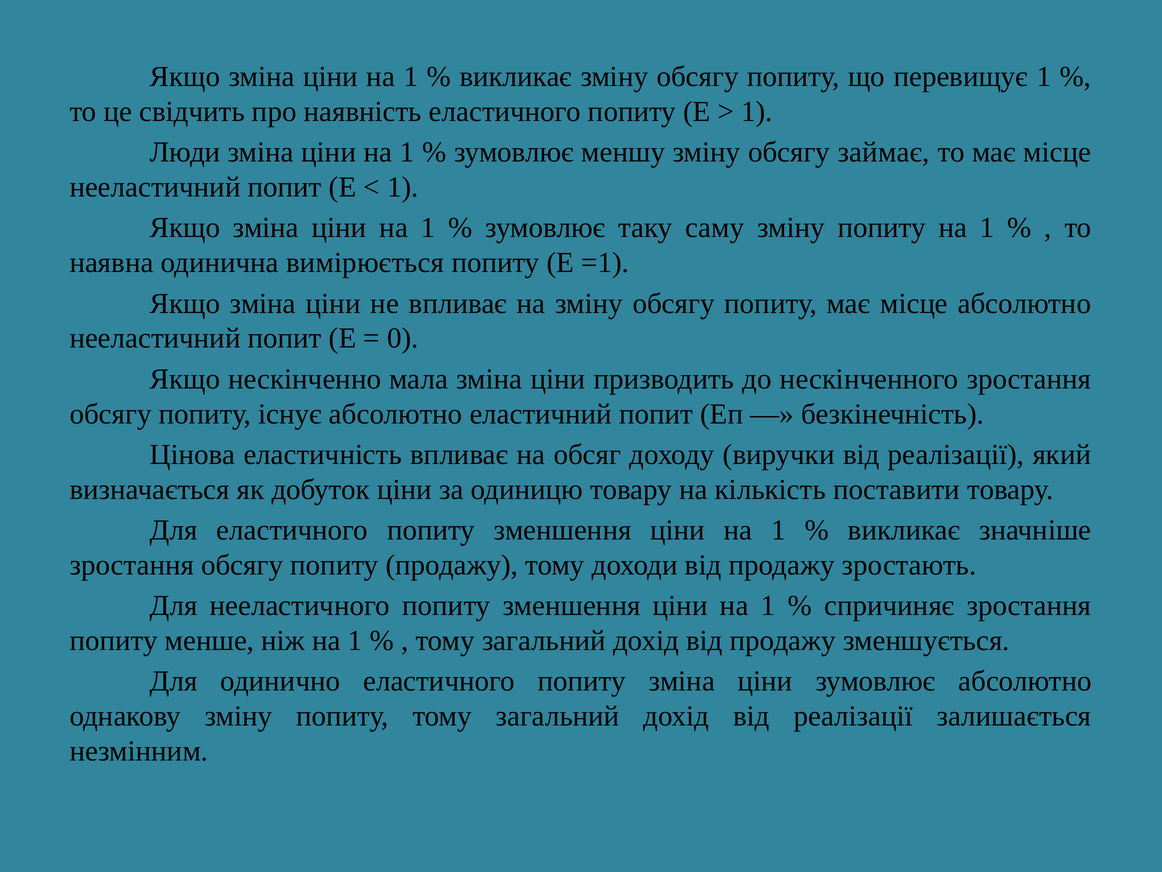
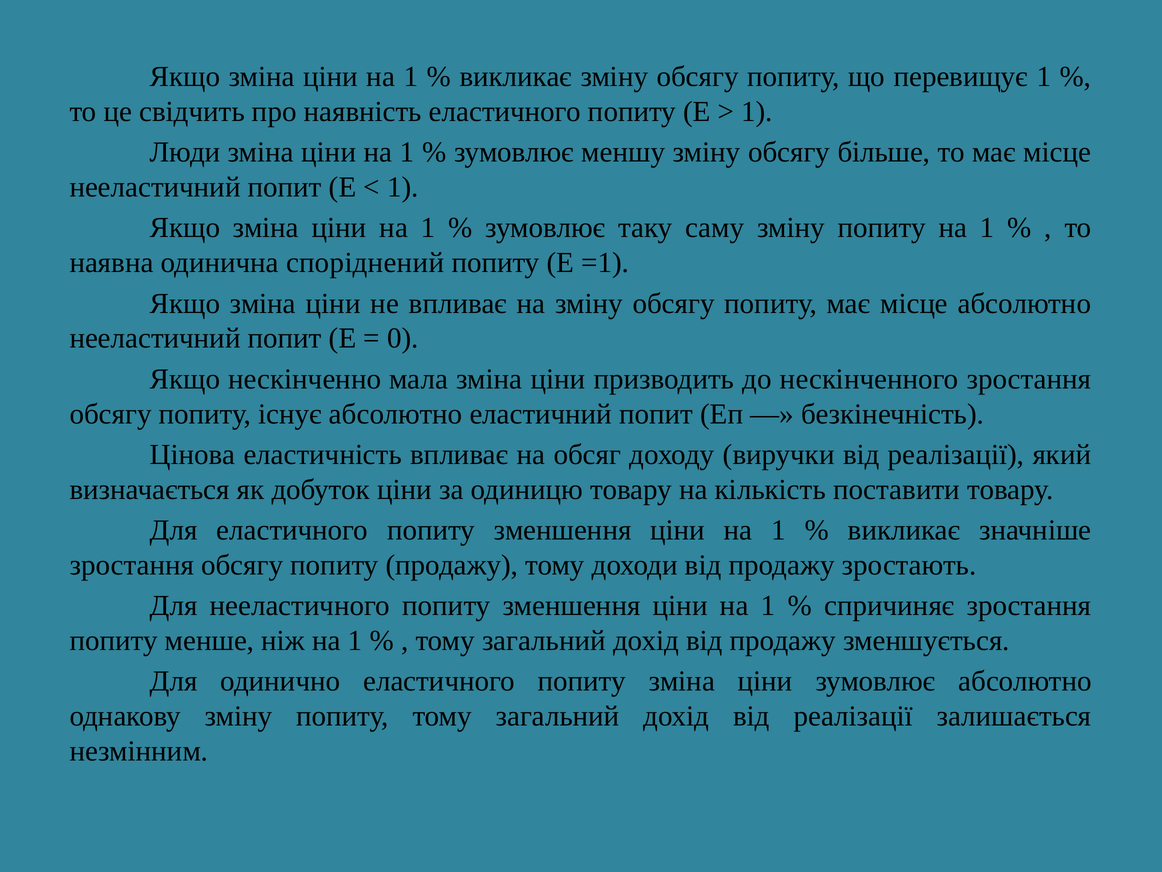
займає: займає -> більше
вимірюється: вимірюється -> споріднений
